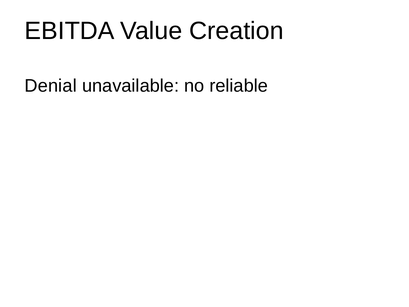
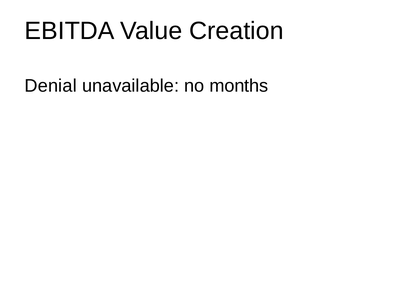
reliable: reliable -> months
